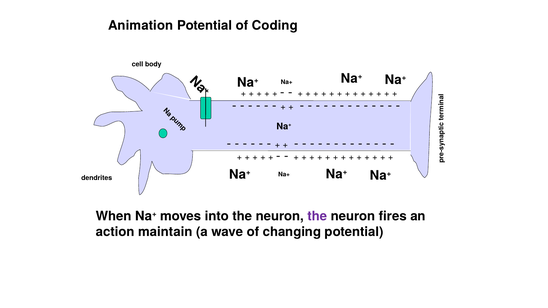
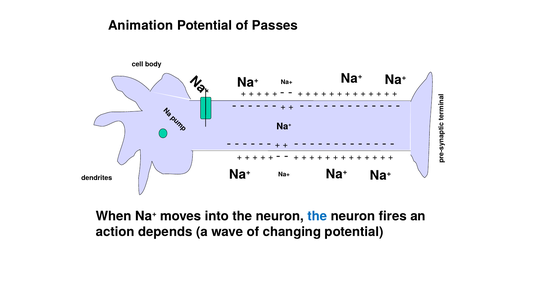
Coding: Coding -> Passes
the at (317, 216) colour: purple -> blue
maintain: maintain -> depends
